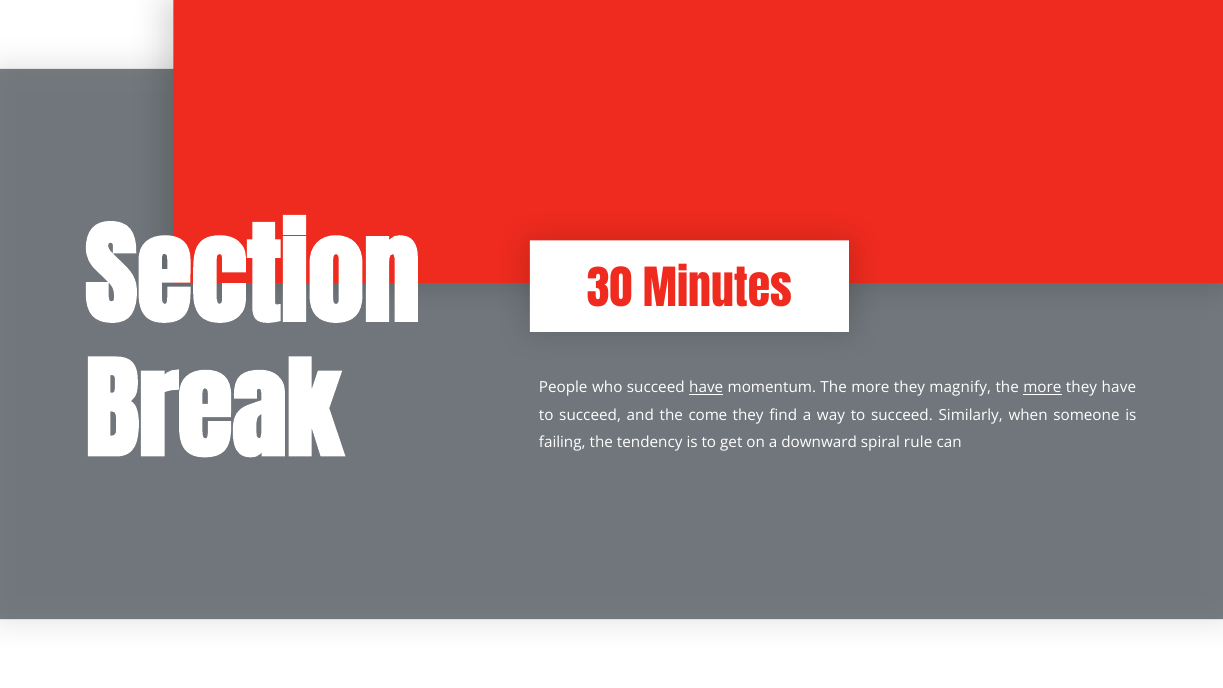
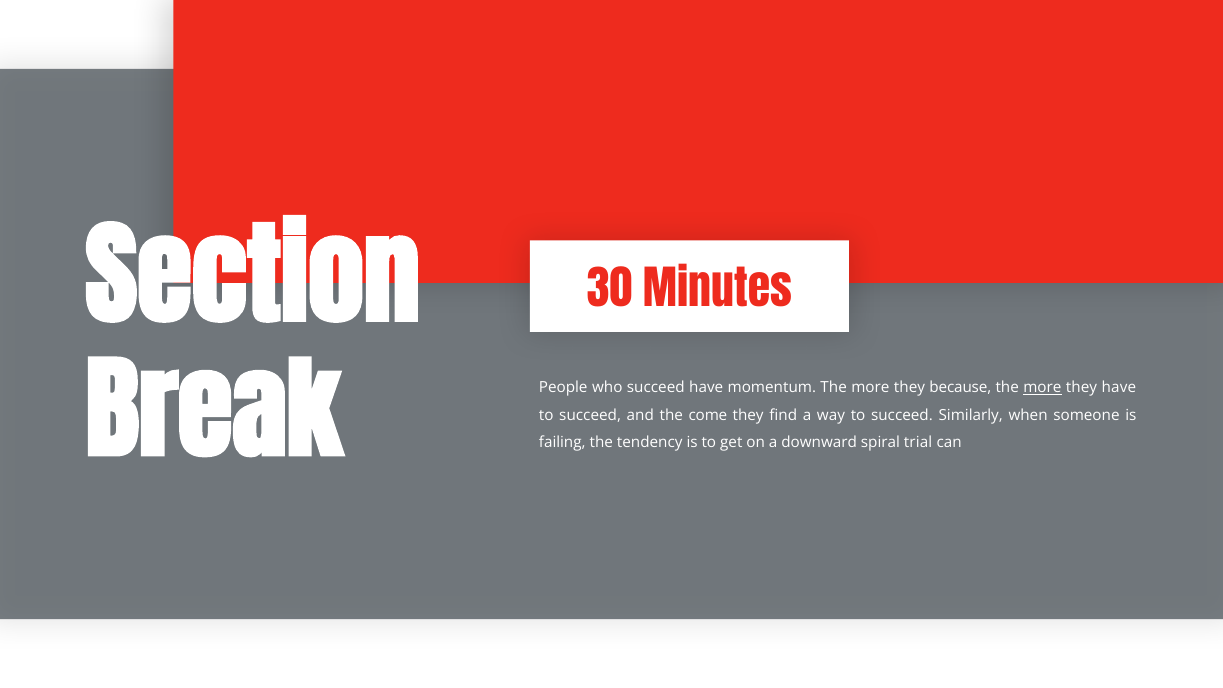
have at (706, 387) underline: present -> none
magnify: magnify -> because
rule: rule -> trial
